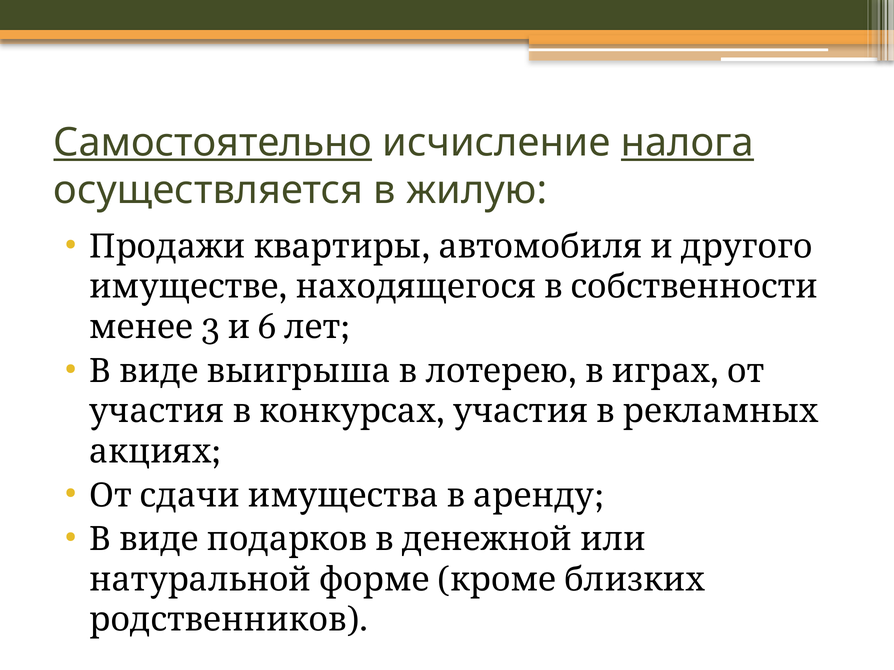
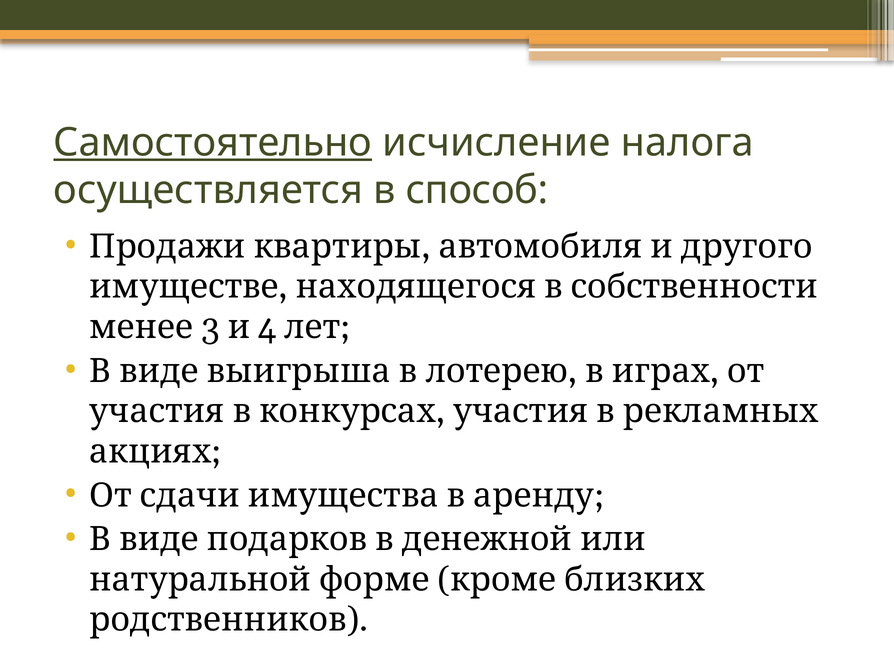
налога underline: present -> none
жилую: жилую -> способ
6: 6 -> 4
